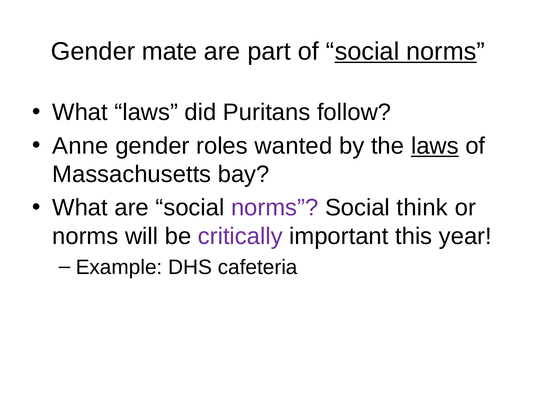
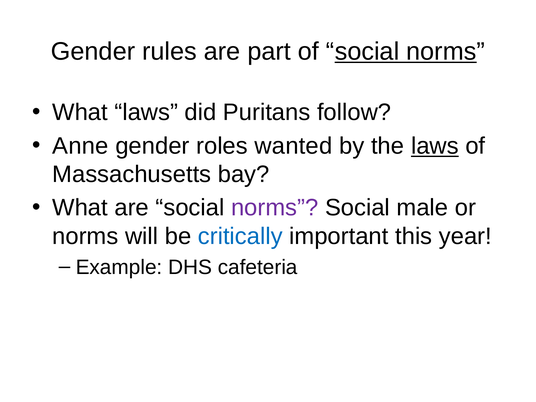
mate: mate -> rules
think: think -> male
critically colour: purple -> blue
